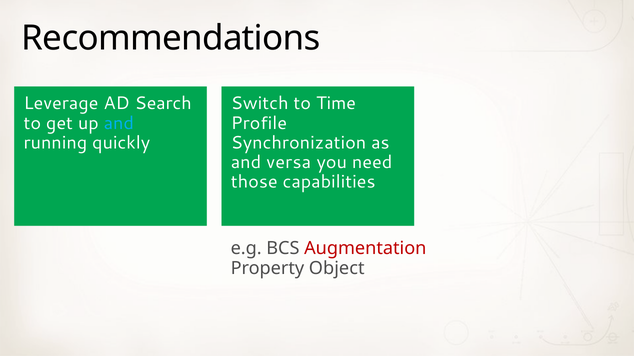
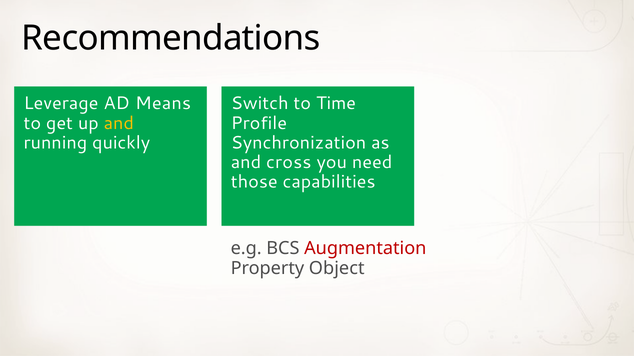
Search: Search -> Means
and at (119, 123) colour: light blue -> yellow
versa: versa -> cross
